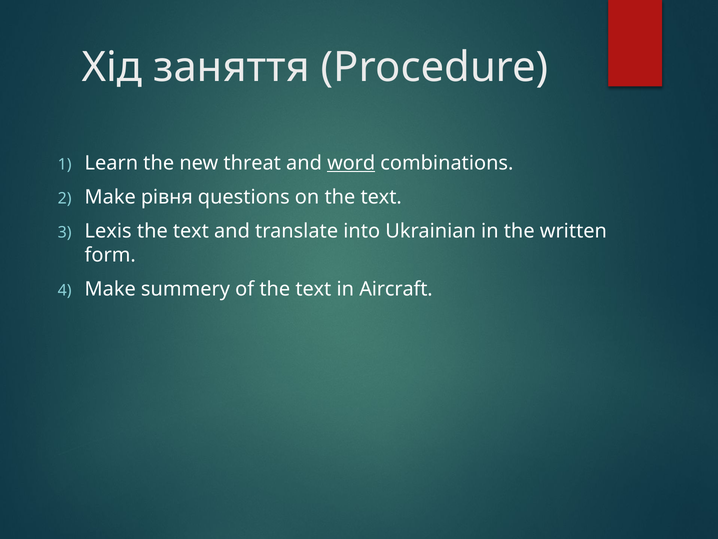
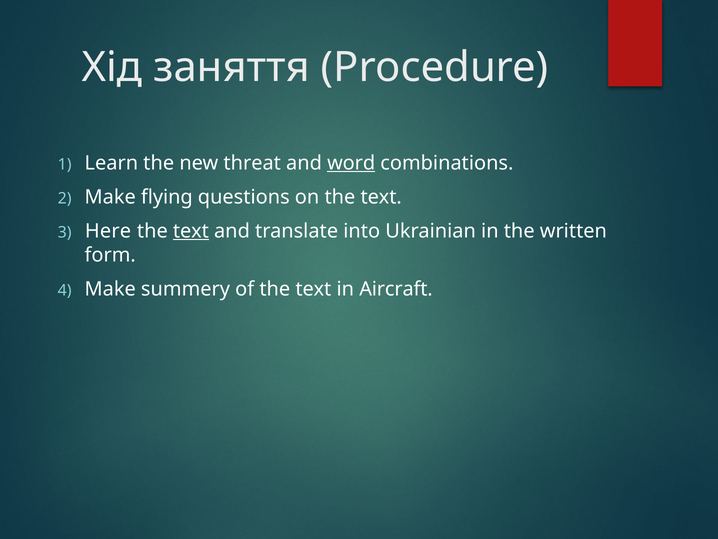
рівня: рівня -> flying
Lexis: Lexis -> Here
text at (191, 231) underline: none -> present
